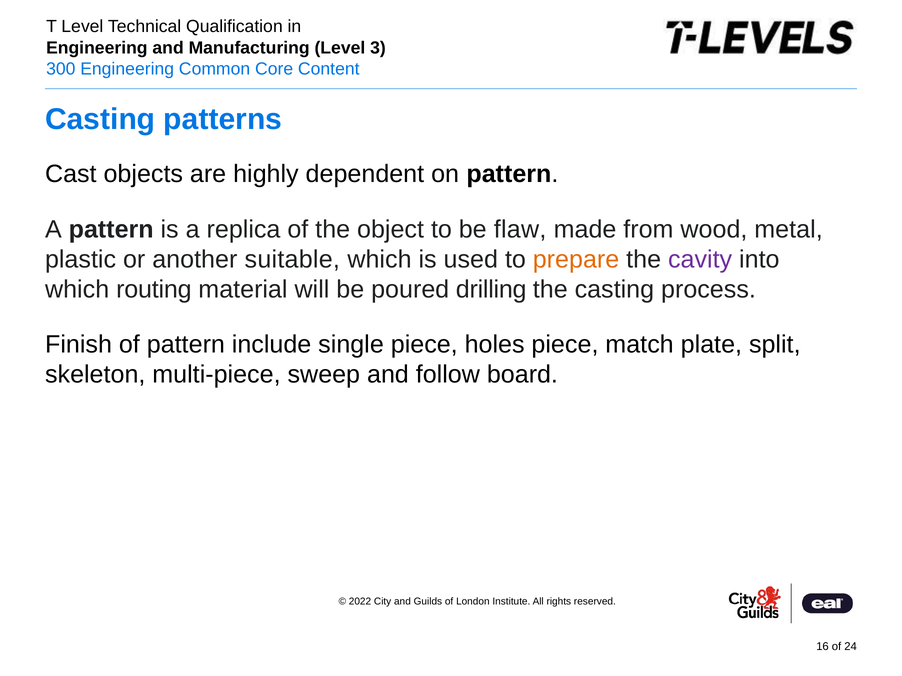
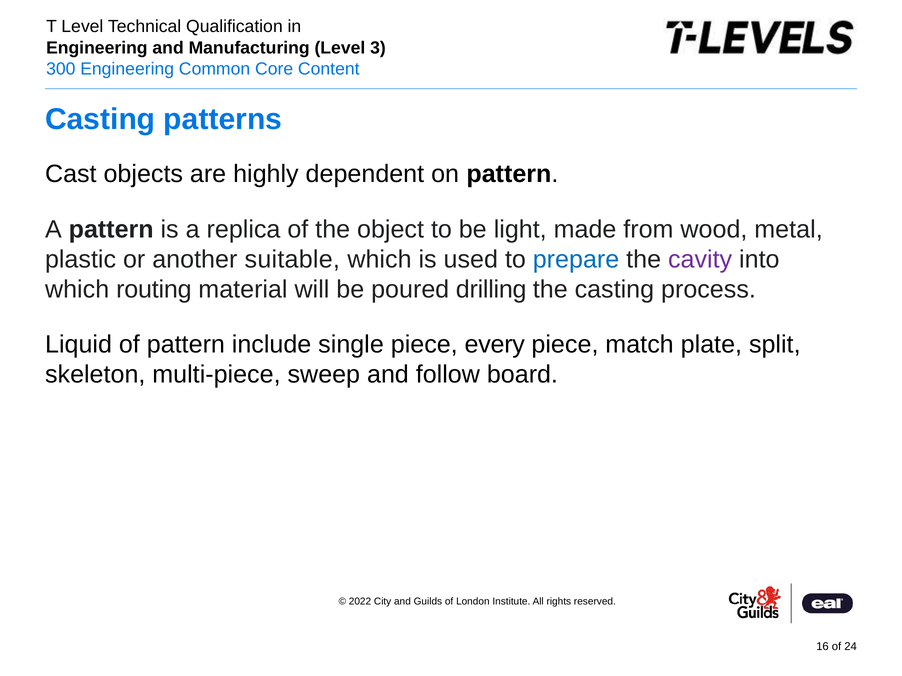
flaw: flaw -> light
prepare colour: orange -> blue
Finish: Finish -> Liquid
holes: holes -> every
